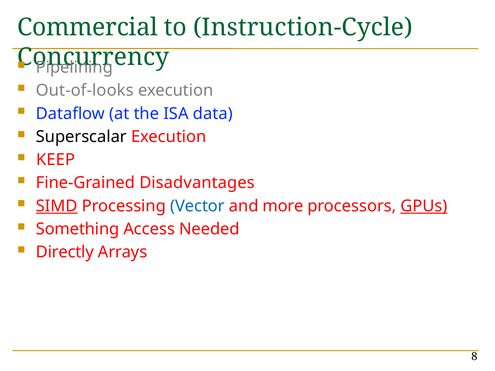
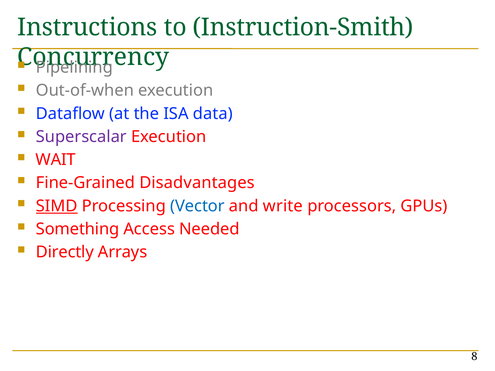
Commercial: Commercial -> Instructions
Instruction-Cycle: Instruction-Cycle -> Instruction-Smith
Out-of-looks: Out-of-looks -> Out-of-when
Superscalar colour: black -> purple
KEEP: KEEP -> WAIT
more: more -> write
GPUs underline: present -> none
